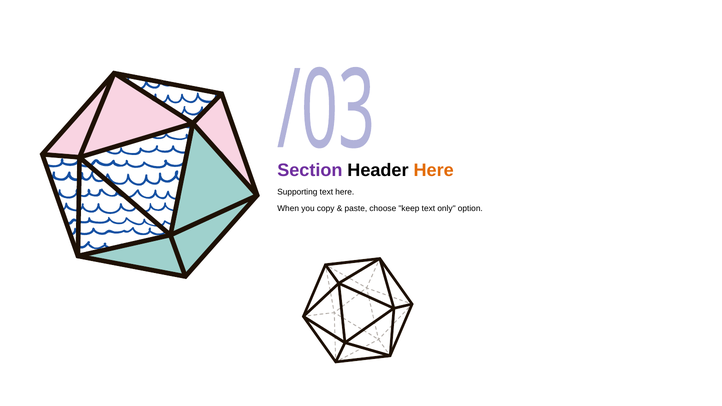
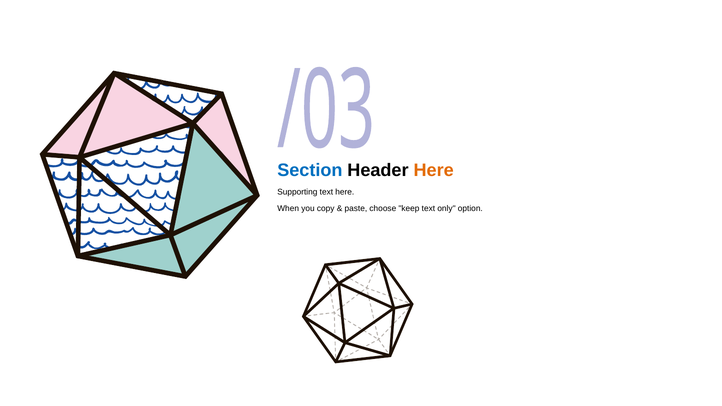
Section colour: purple -> blue
